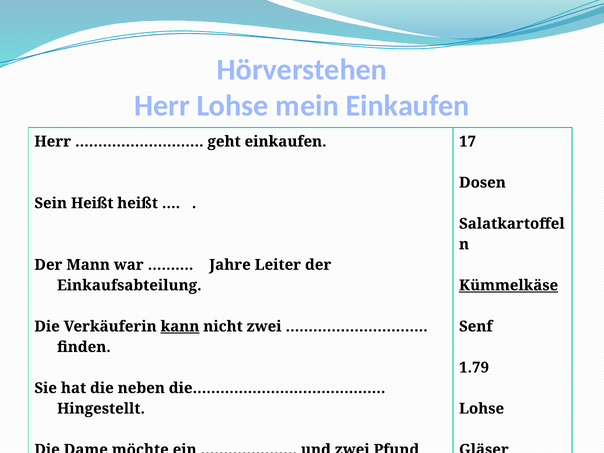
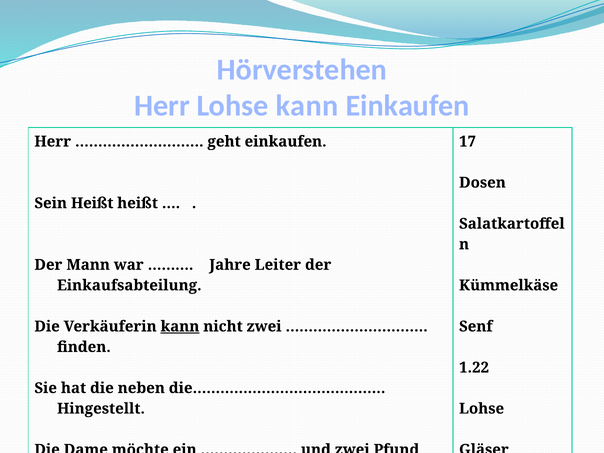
Lohse mein: mein -> kann
Kümmelkäse underline: present -> none
1.79: 1.79 -> 1.22
